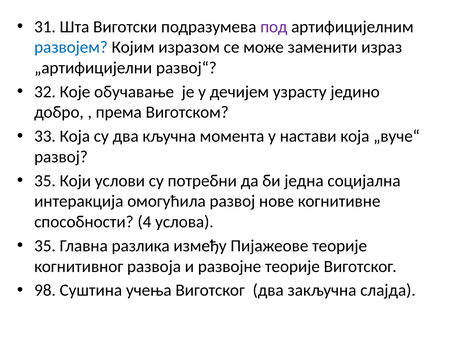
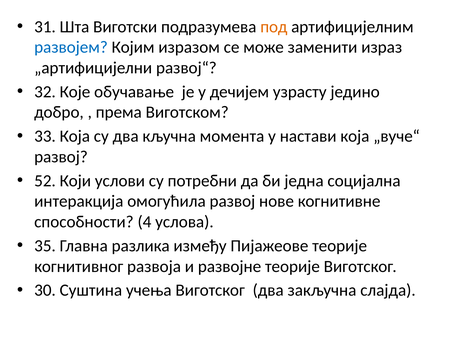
под colour: purple -> orange
35 at (45, 181): 35 -> 52
98: 98 -> 30
